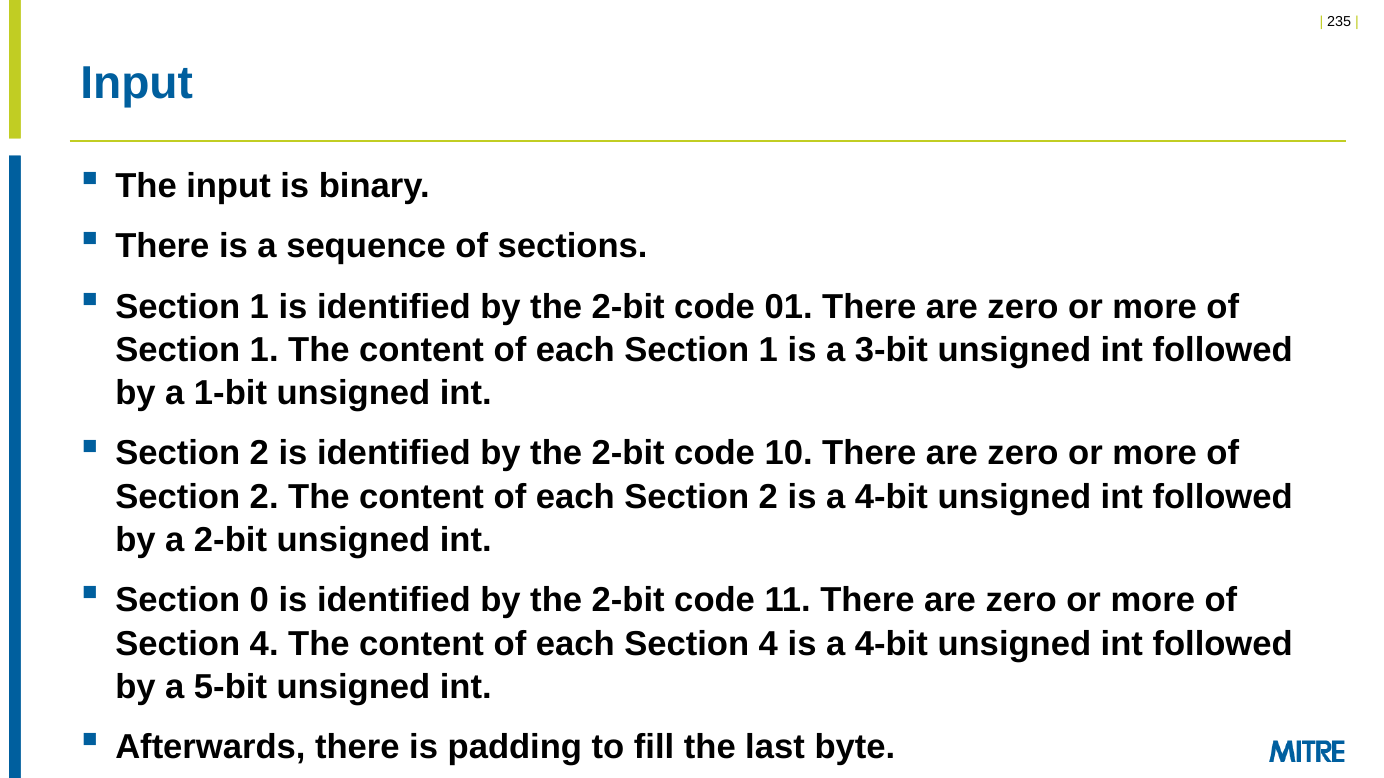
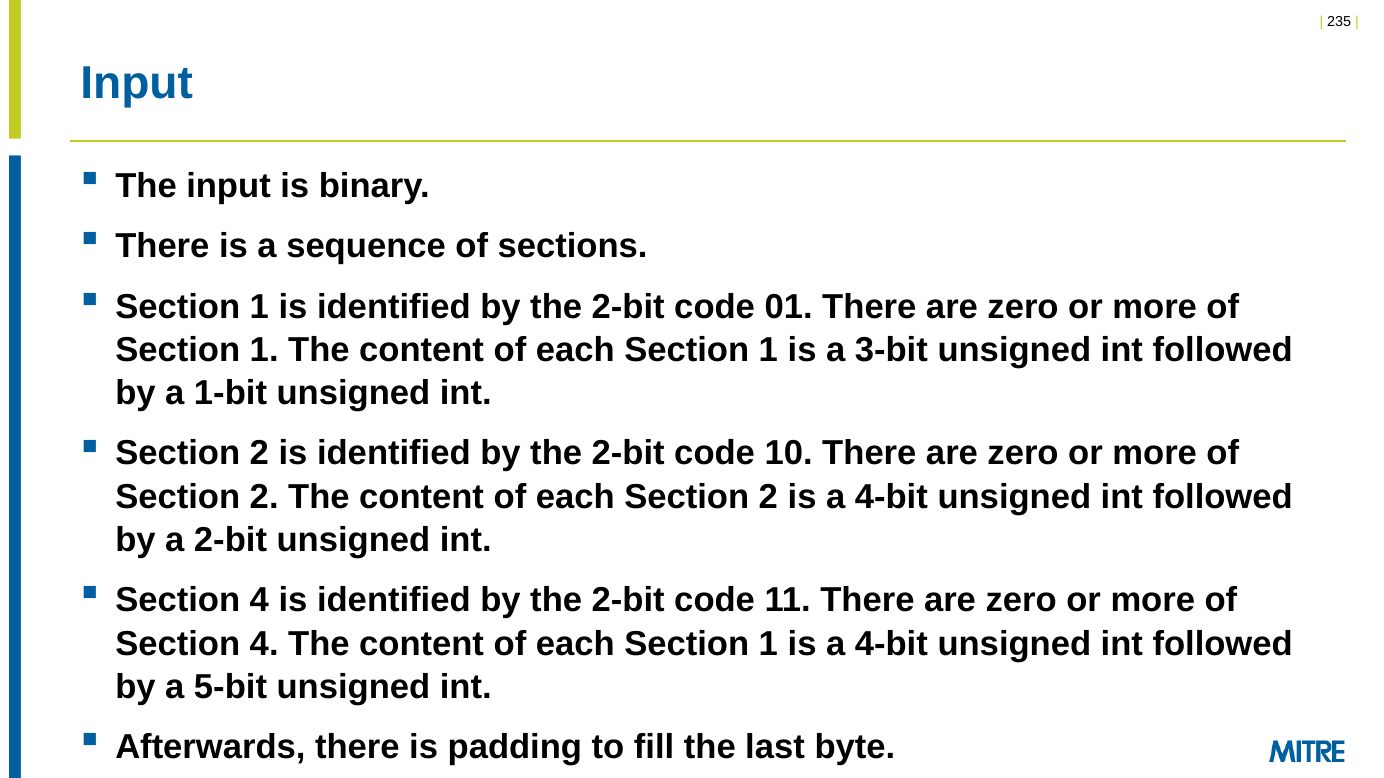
0 at (259, 601): 0 -> 4
4 at (768, 644): 4 -> 1
